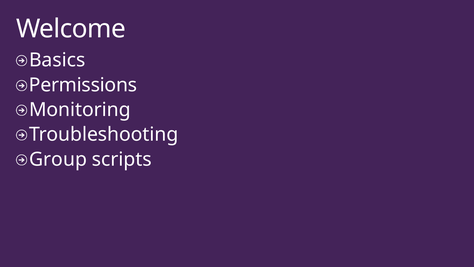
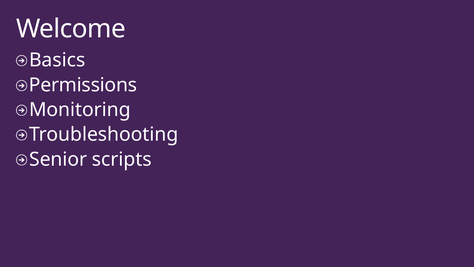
Group: Group -> Senior
